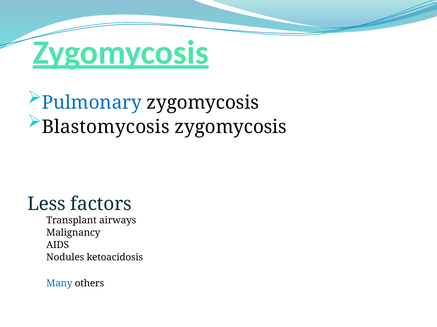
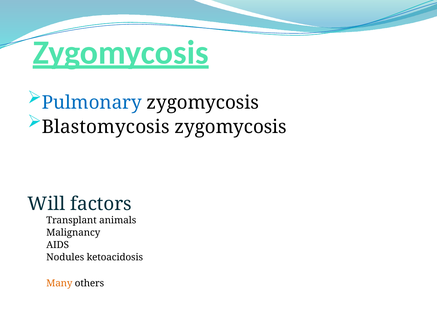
Less: Less -> Will
airways: airways -> animals
Many colour: blue -> orange
